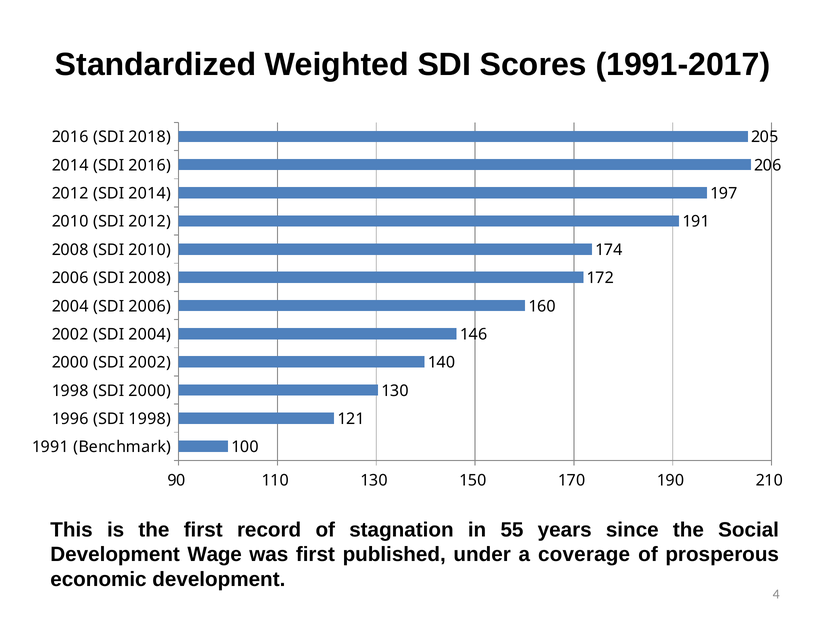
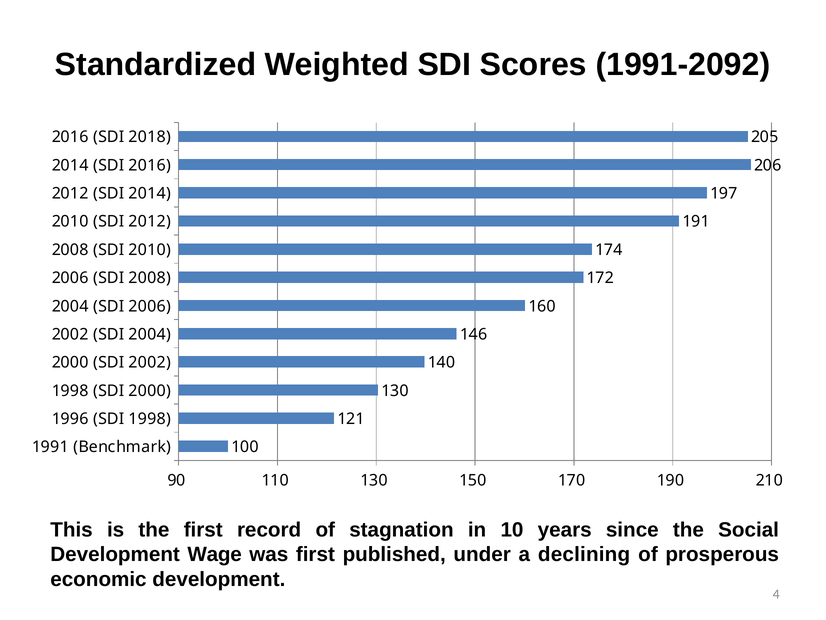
1991-2017: 1991-2017 -> 1991-2092
55: 55 -> 10
coverage: coverage -> declining
